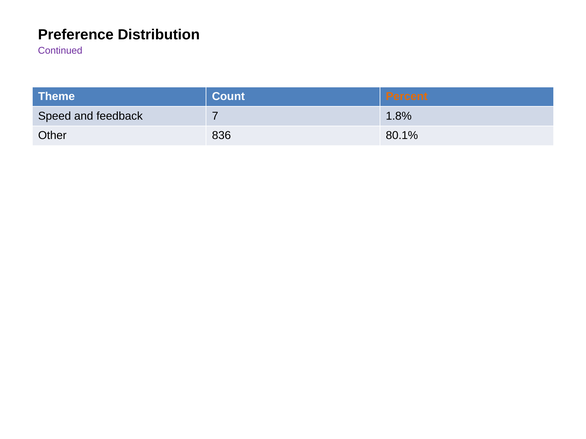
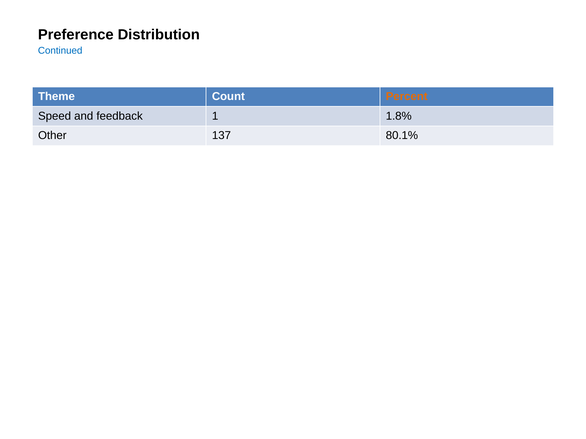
Continued colour: purple -> blue
7: 7 -> 1
836: 836 -> 137
